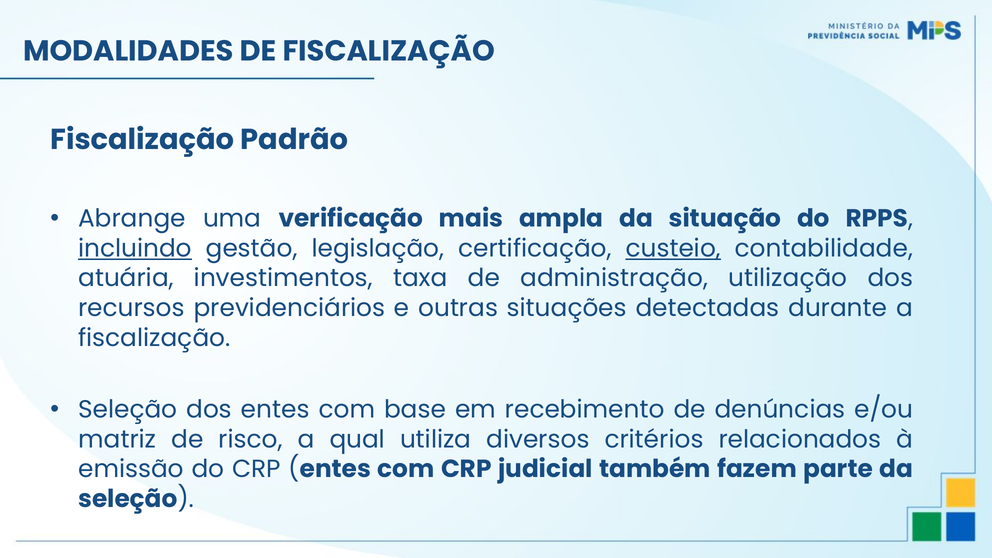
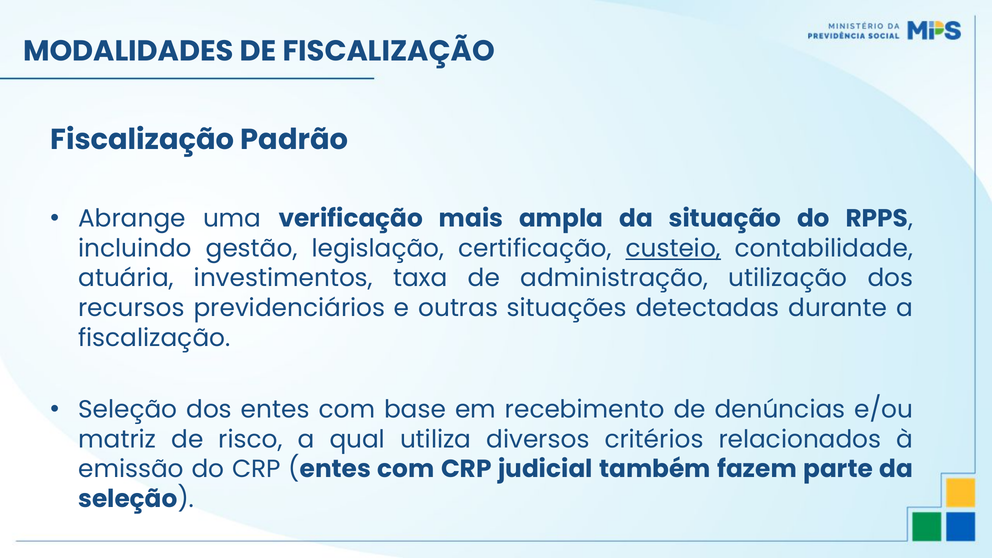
incluindo underline: present -> none
